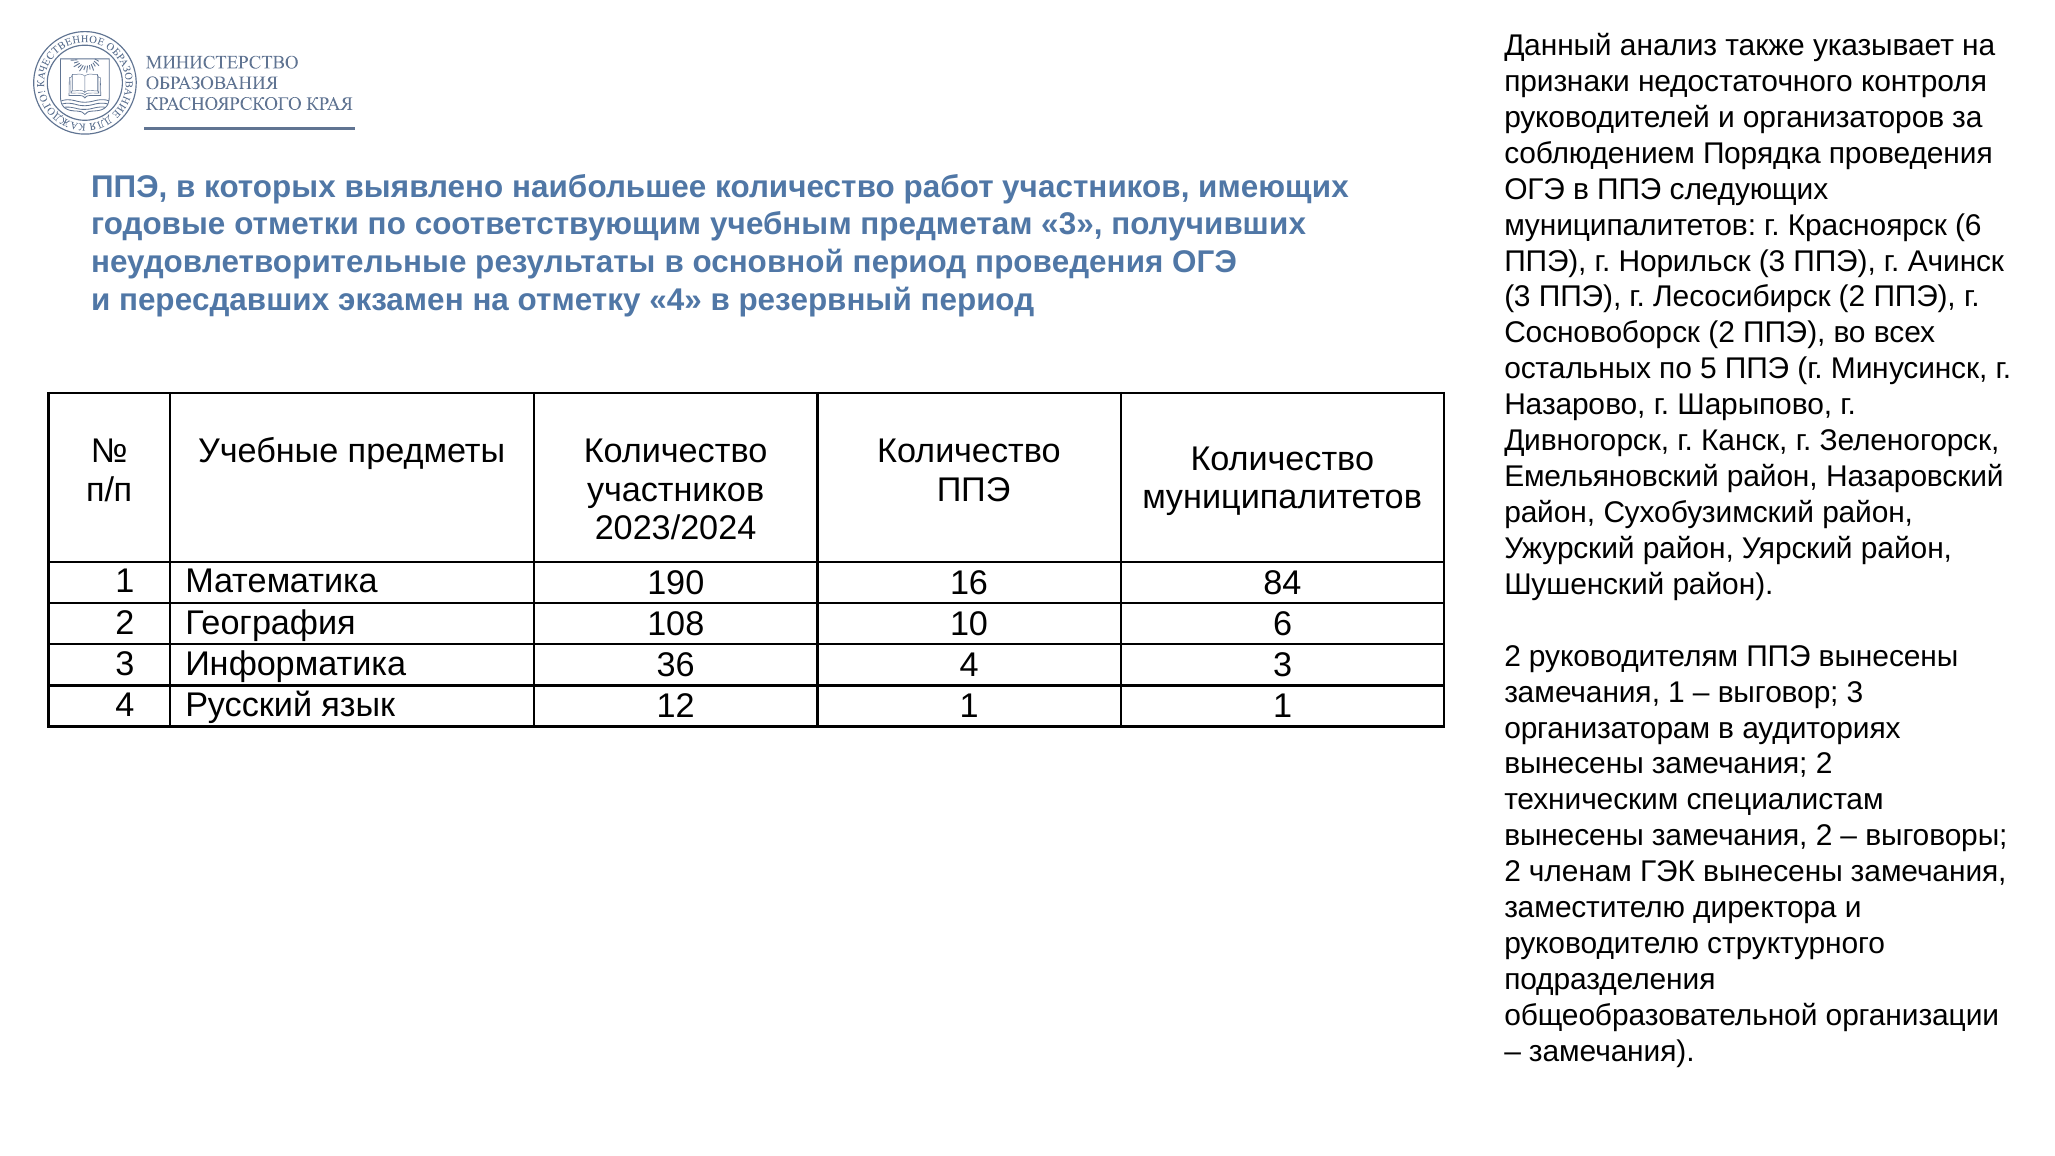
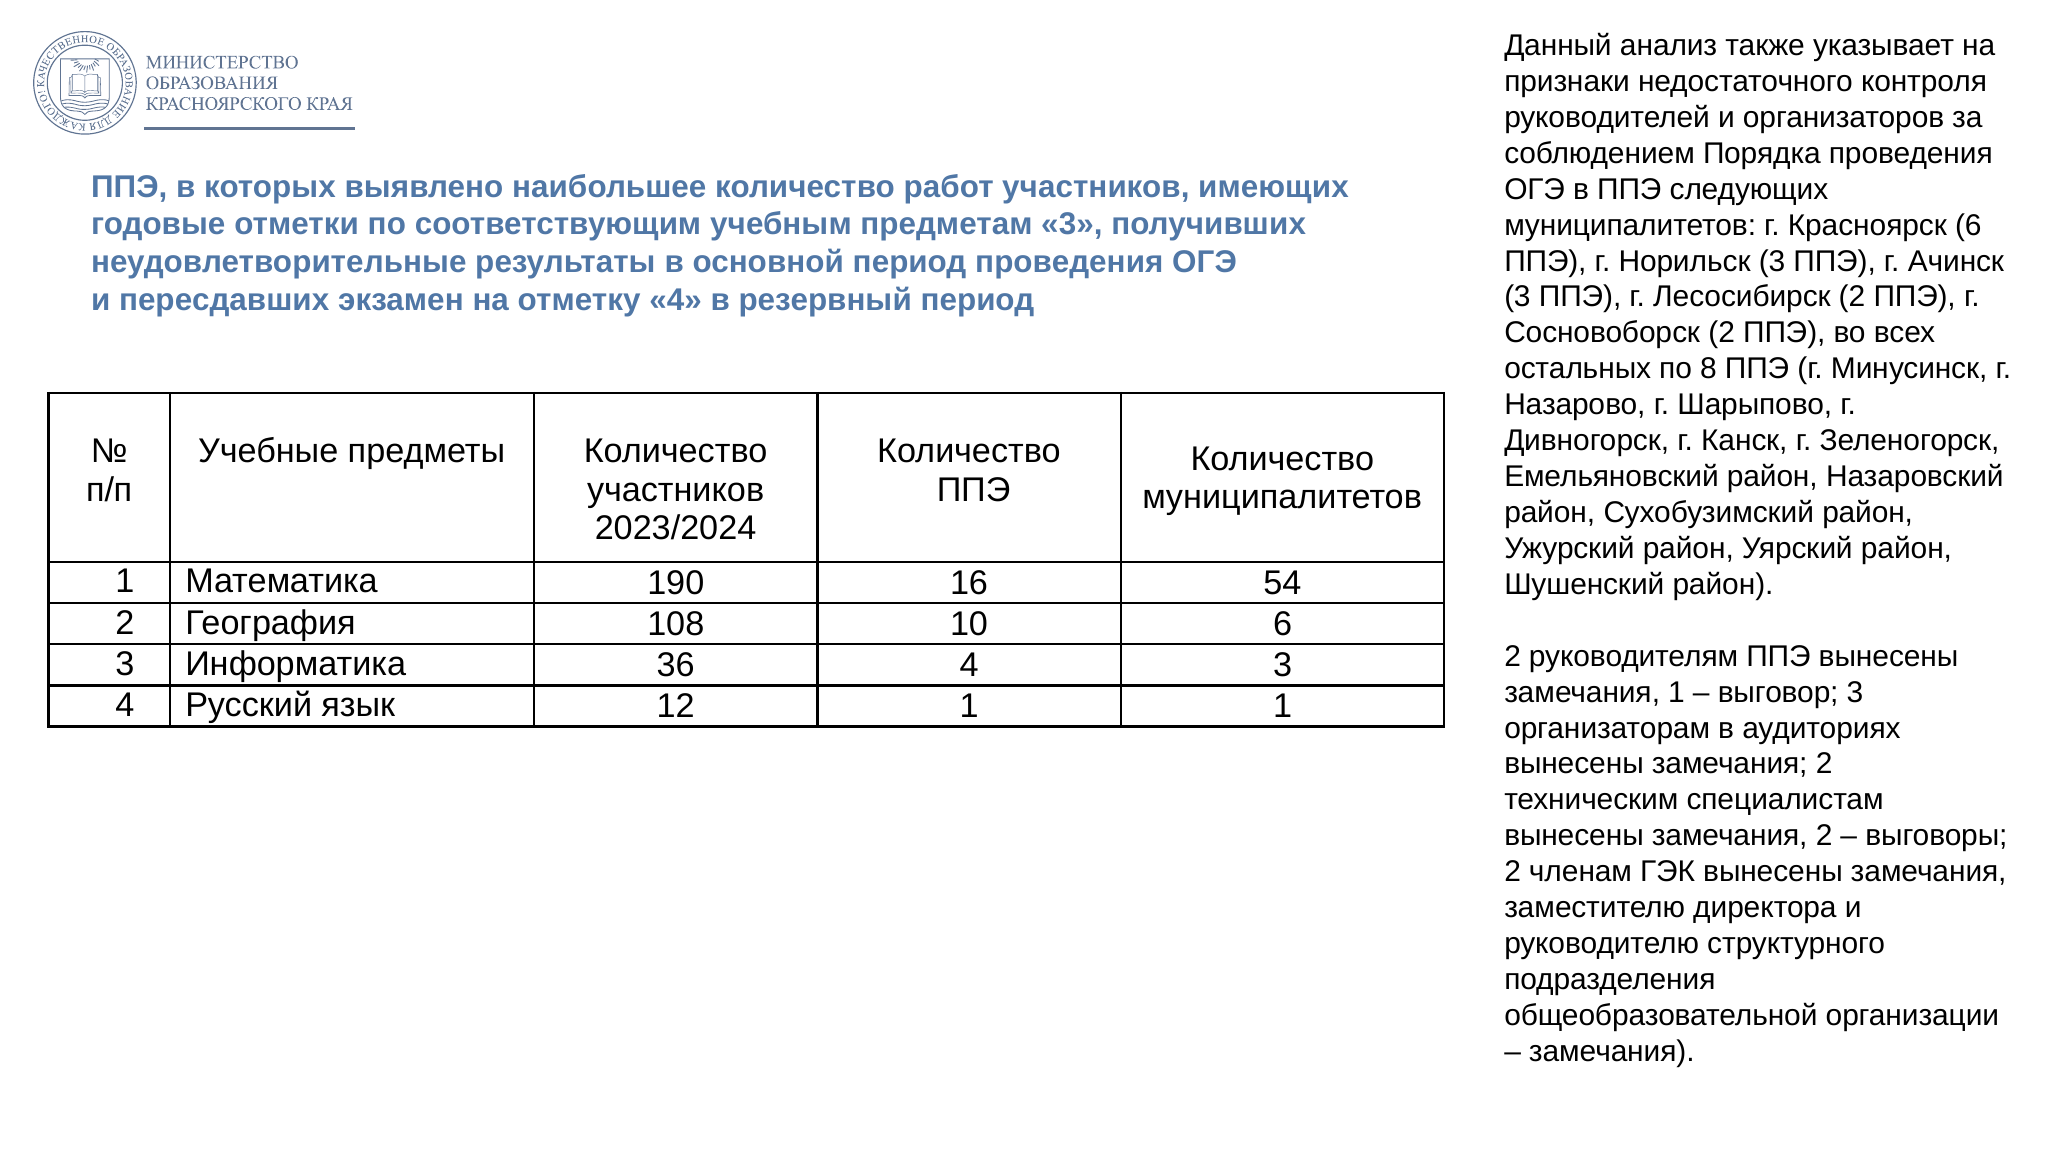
5: 5 -> 8
84: 84 -> 54
